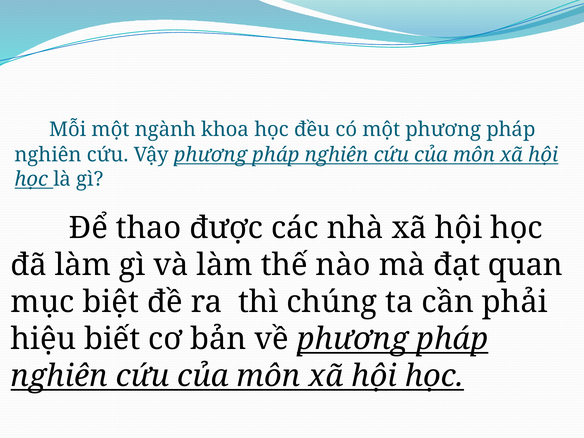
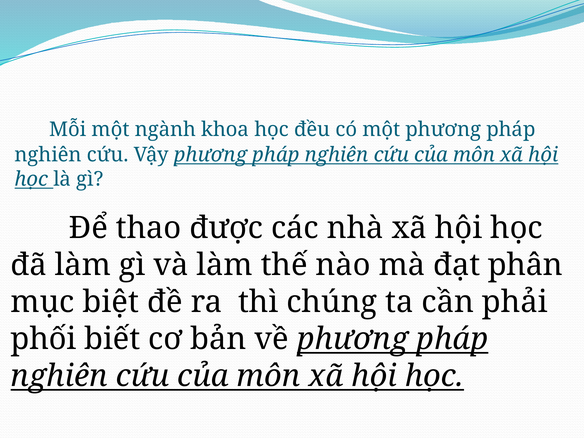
quan: quan -> phân
hiệu: hiệu -> phối
